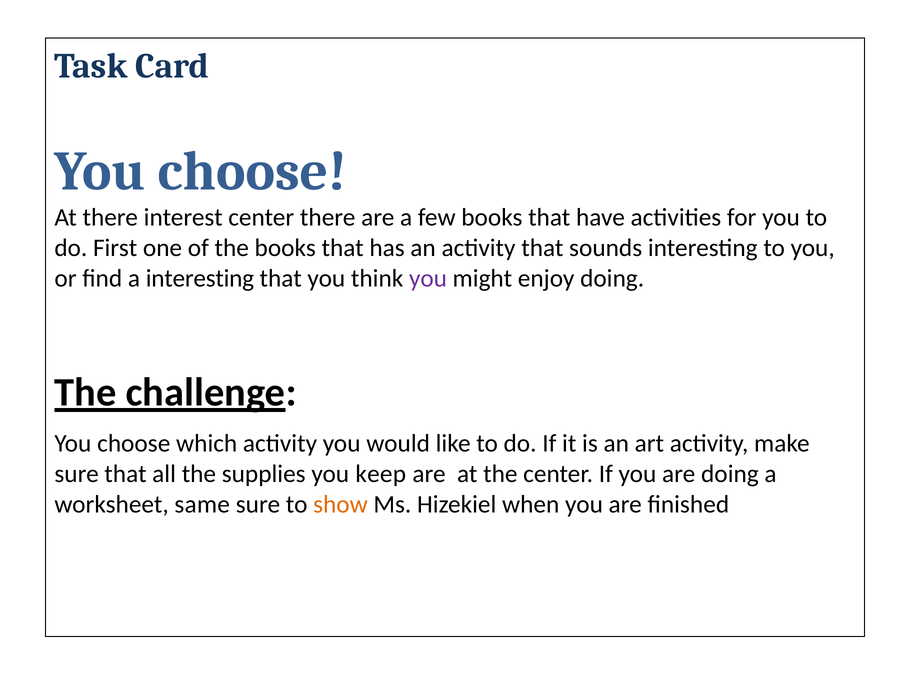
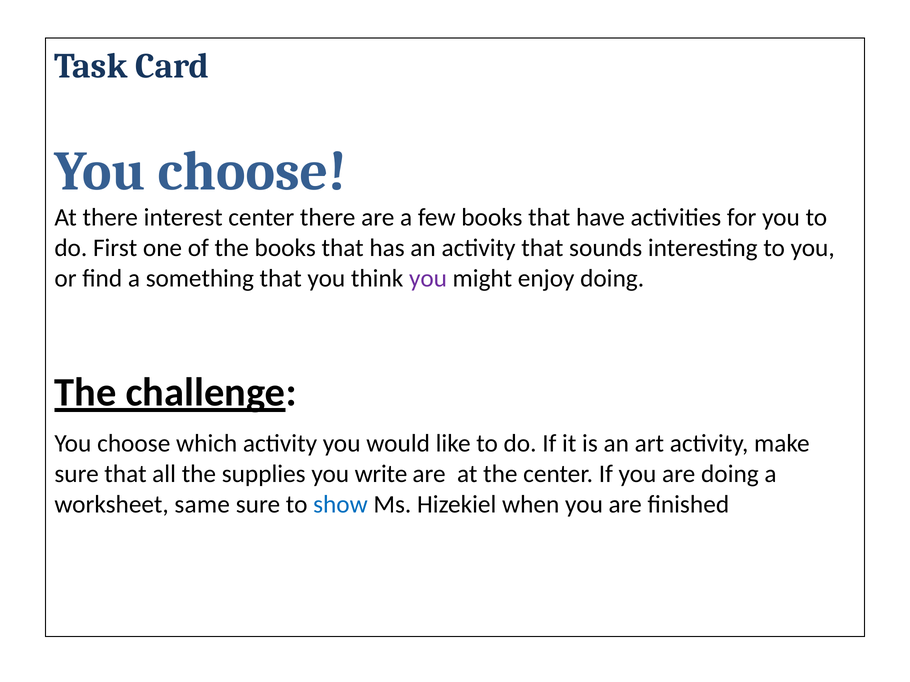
a interesting: interesting -> something
keep: keep -> write
show colour: orange -> blue
